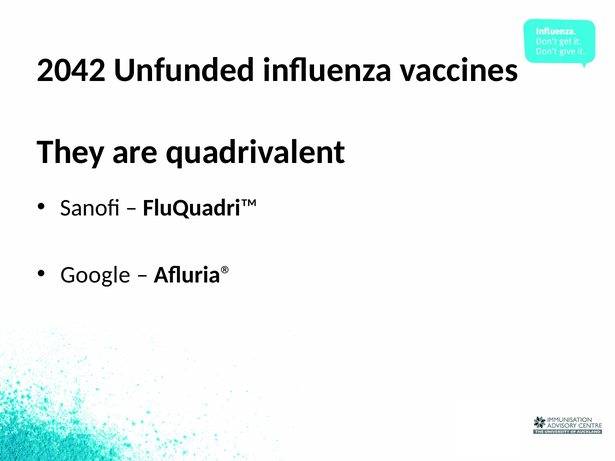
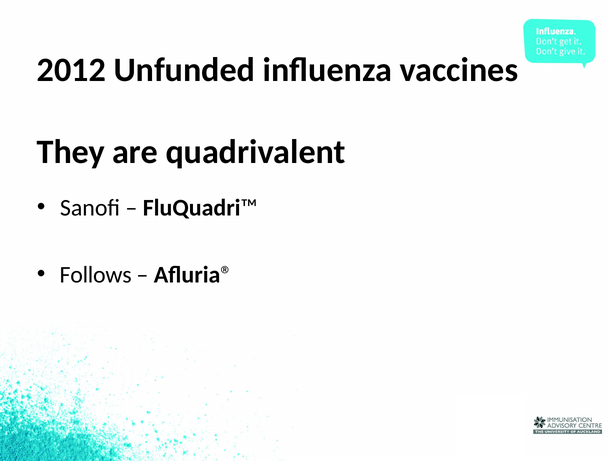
2042: 2042 -> 2012
Google: Google -> Follows
